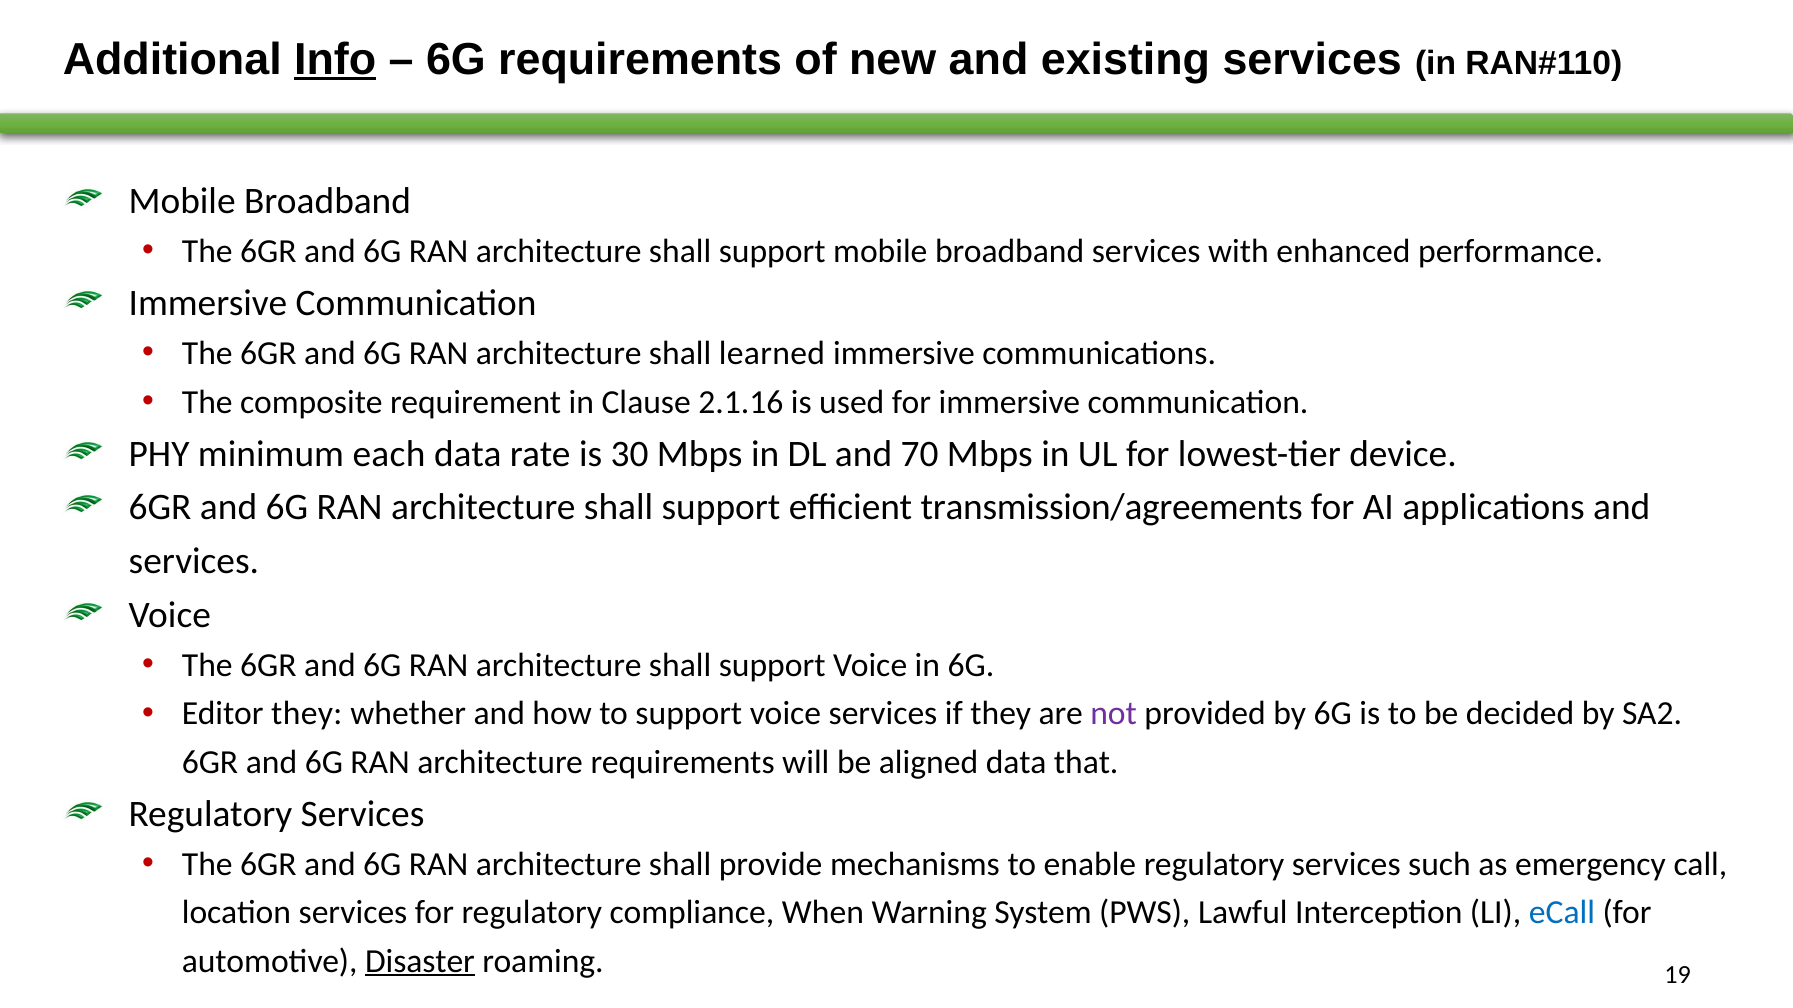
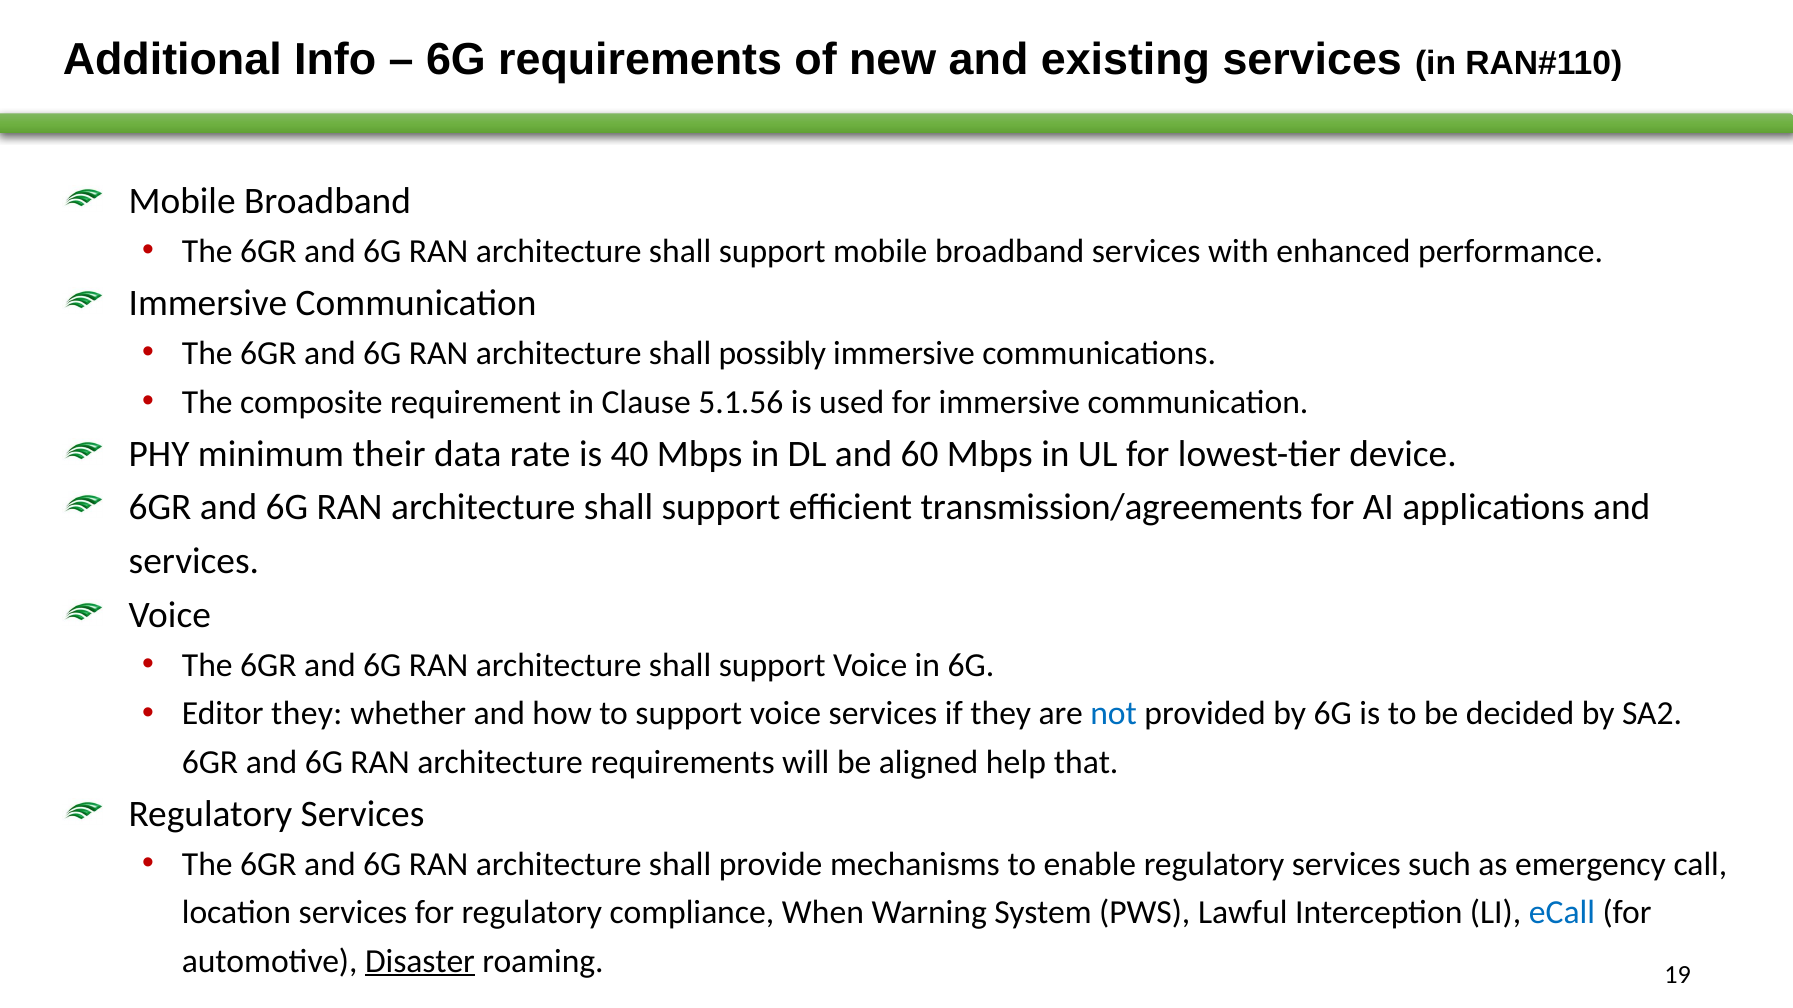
Info underline: present -> none
learned: learned -> possibly
2.1.16: 2.1.16 -> 5.1.56
each: each -> their
30: 30 -> 40
70: 70 -> 60
not colour: purple -> blue
aligned data: data -> help
